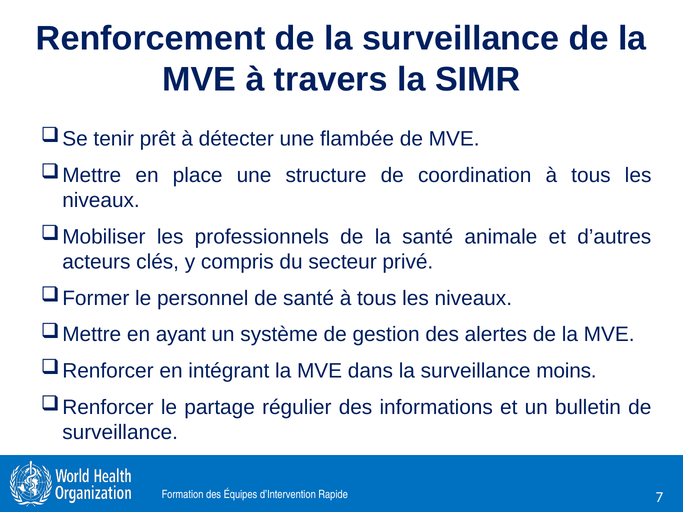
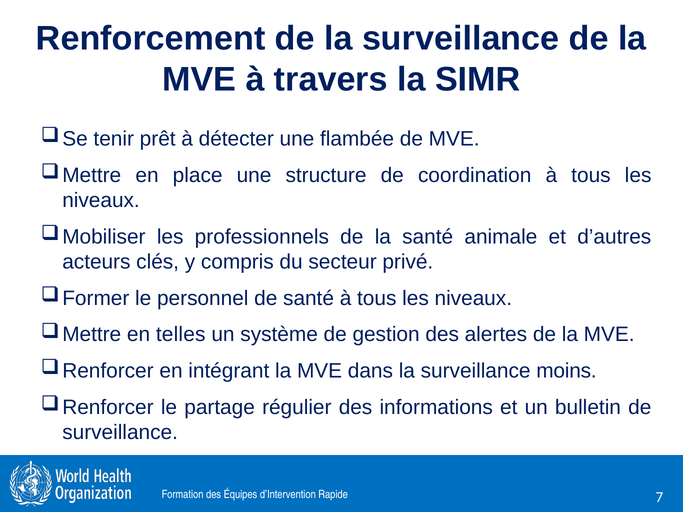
ayant: ayant -> telles
